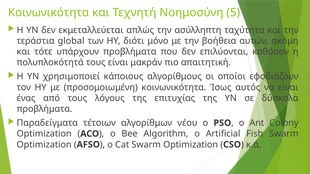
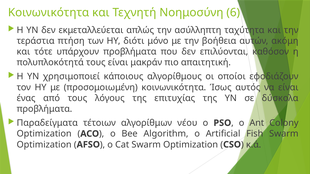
5: 5 -> 6
global: global -> πτήση
